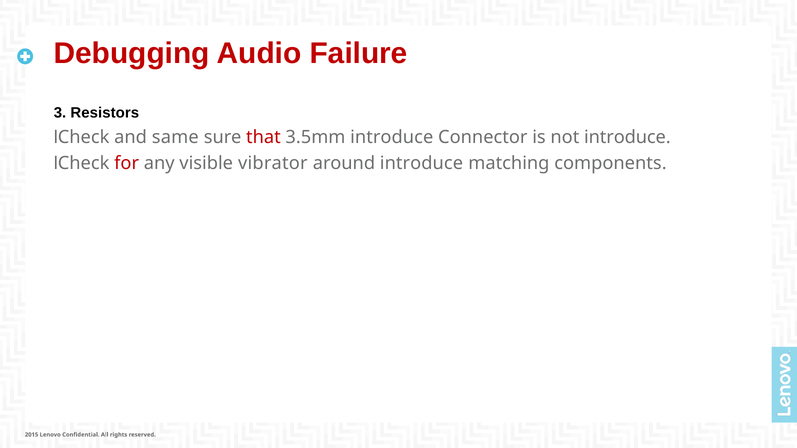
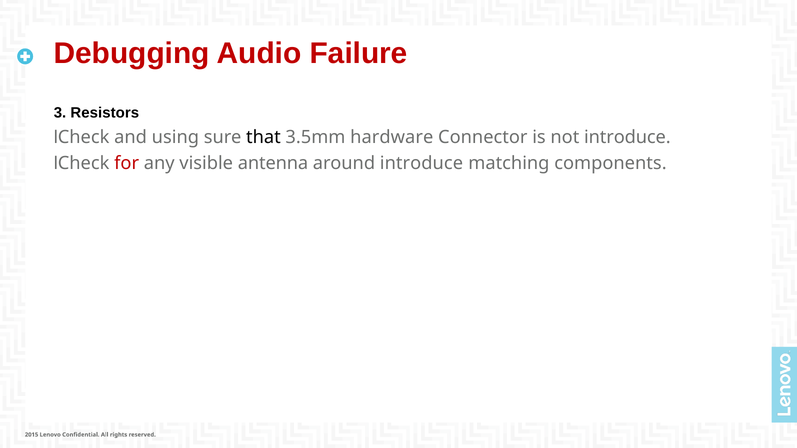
same: same -> using
that colour: red -> black
3.5mm introduce: introduce -> hardware
vibrator: vibrator -> antenna
